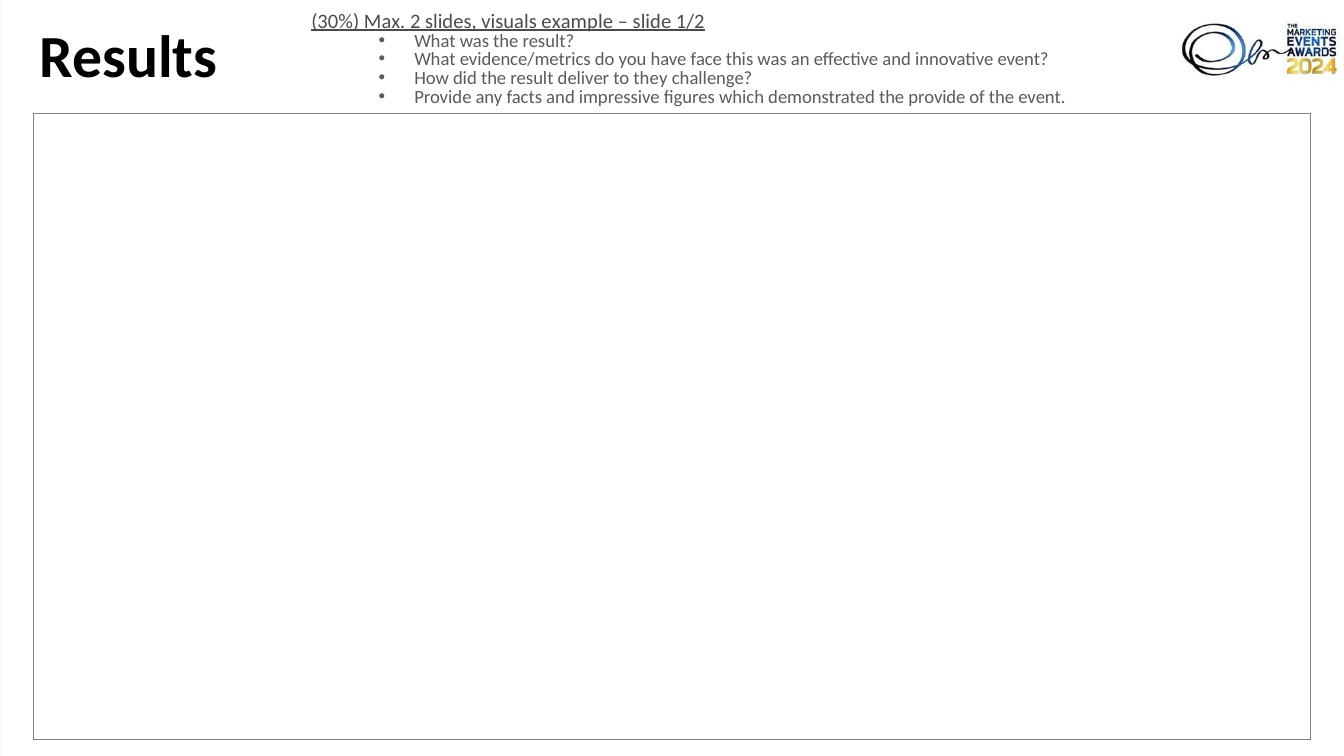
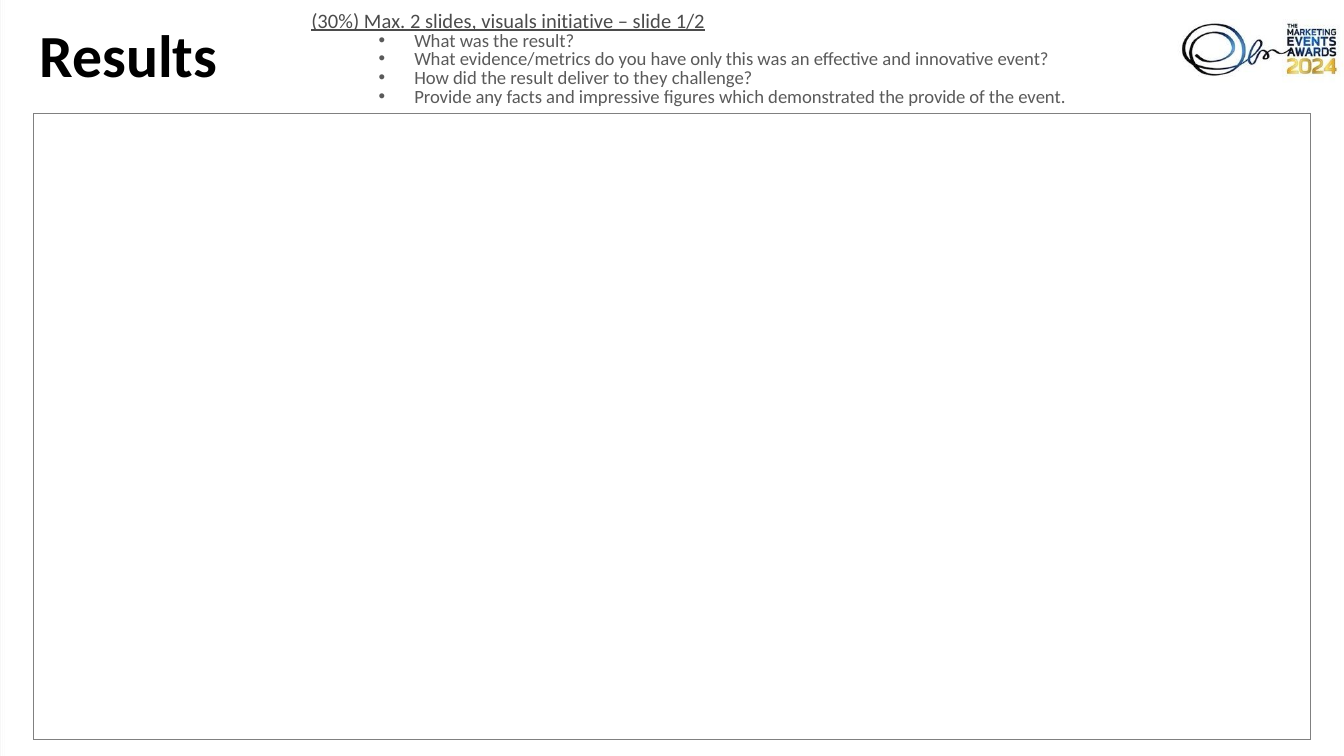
example: example -> initiative
face: face -> only
